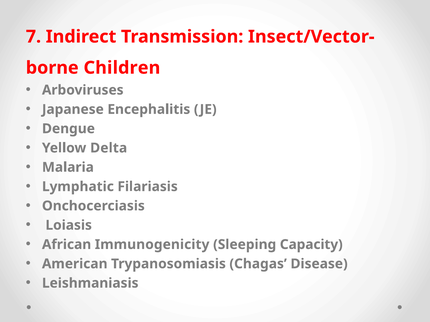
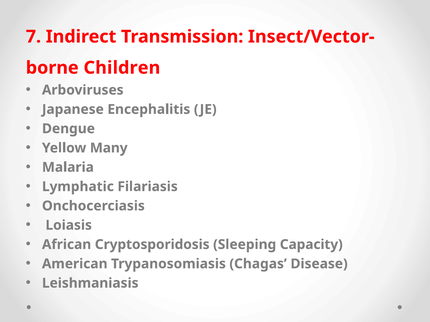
Delta: Delta -> Many
Immunogenicity: Immunogenicity -> Cryptosporidosis
